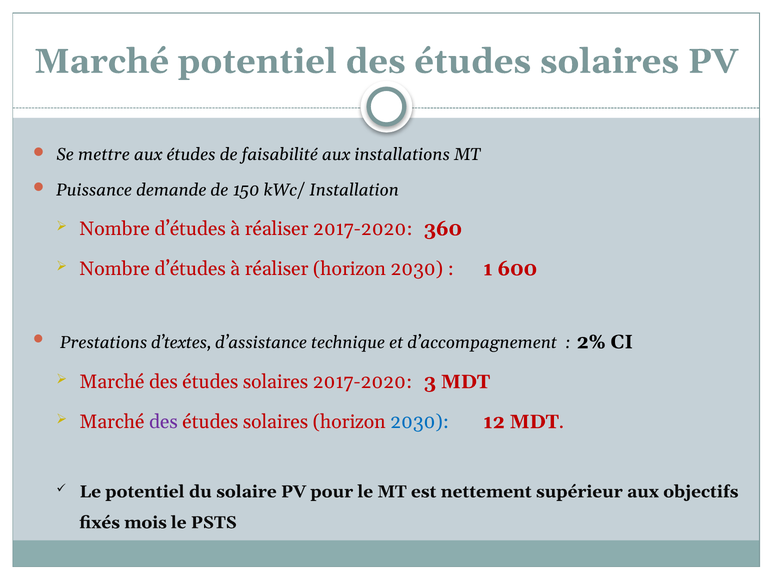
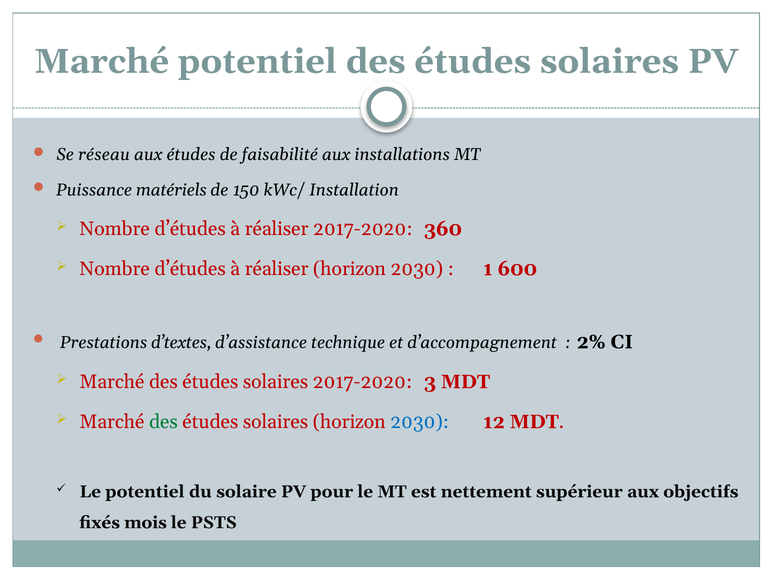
mettre: mettre -> réseau
demande: demande -> matériels
des at (163, 422) colour: purple -> green
